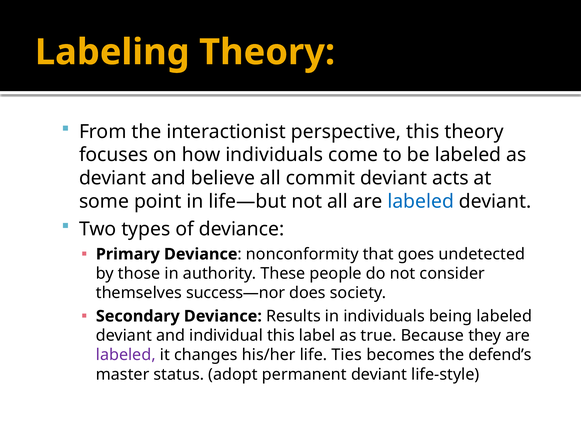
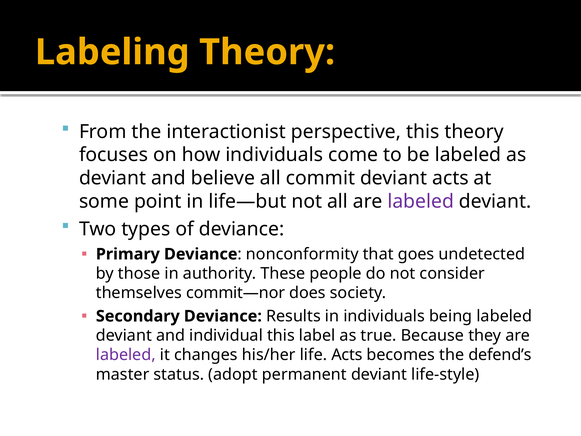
labeled at (421, 201) colour: blue -> purple
success—nor: success—nor -> commit—nor
life Ties: Ties -> Acts
